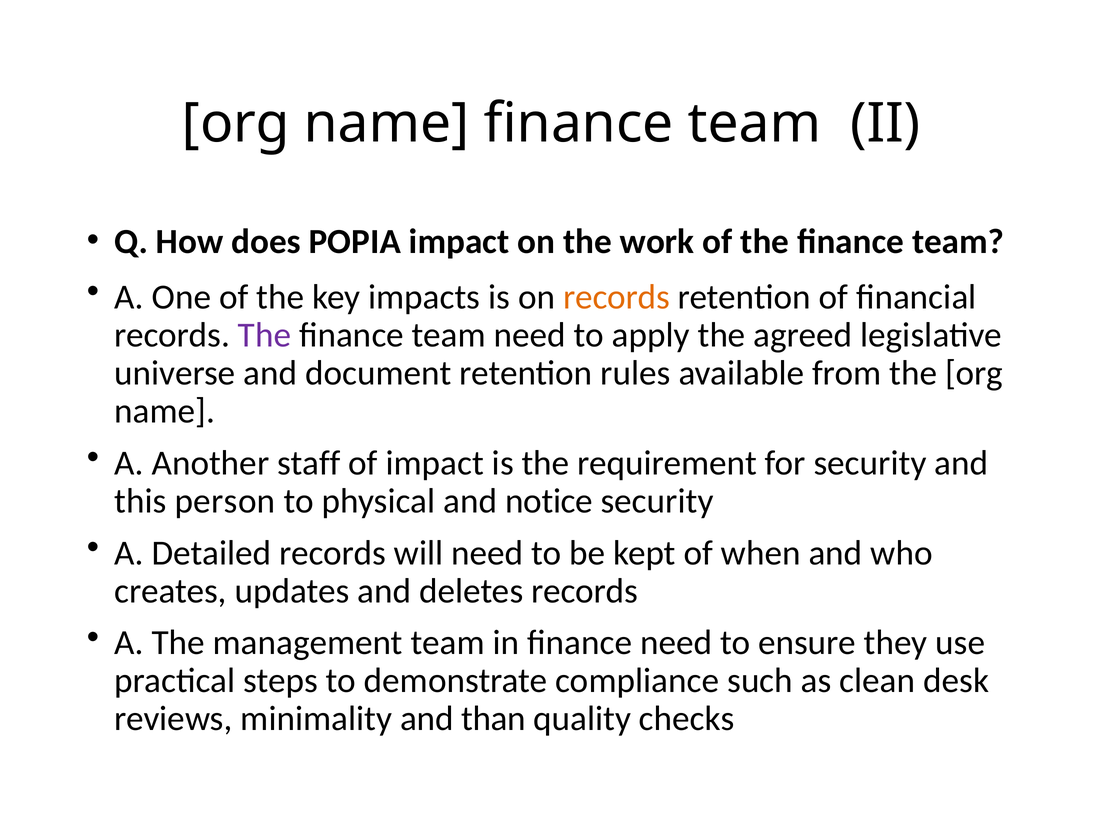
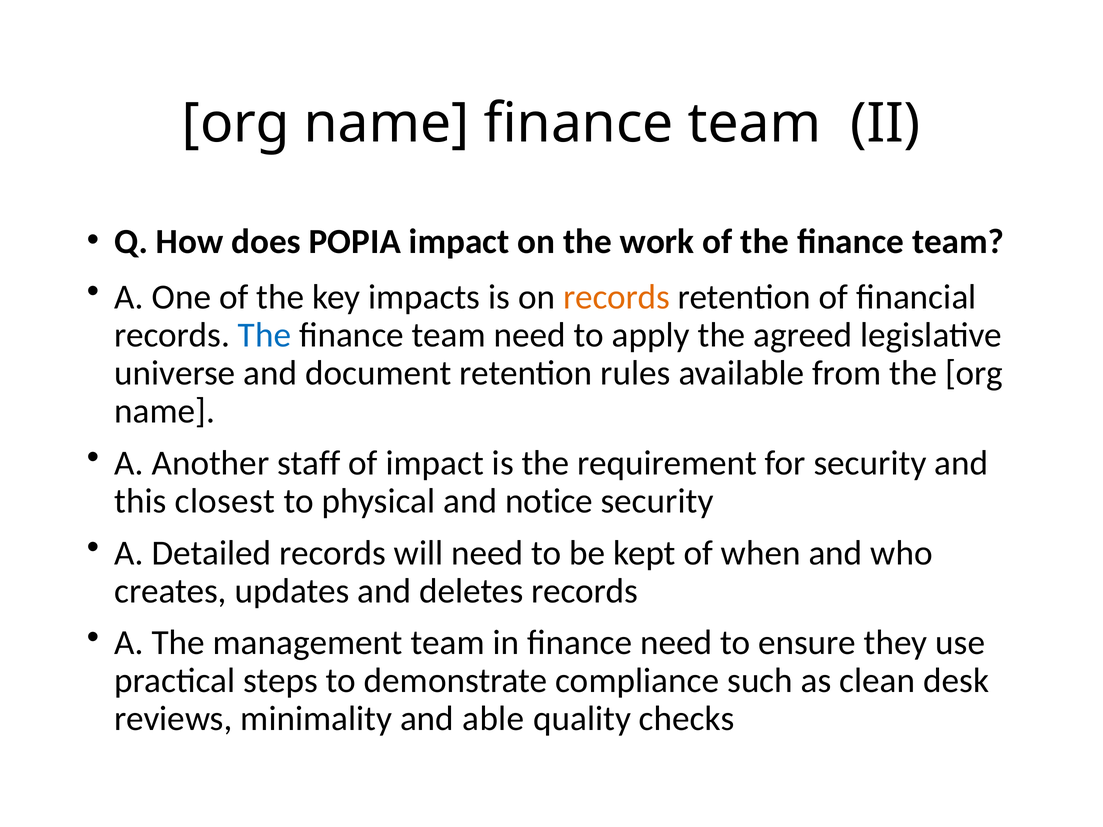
The at (264, 335) colour: purple -> blue
person: person -> closest
than: than -> able
